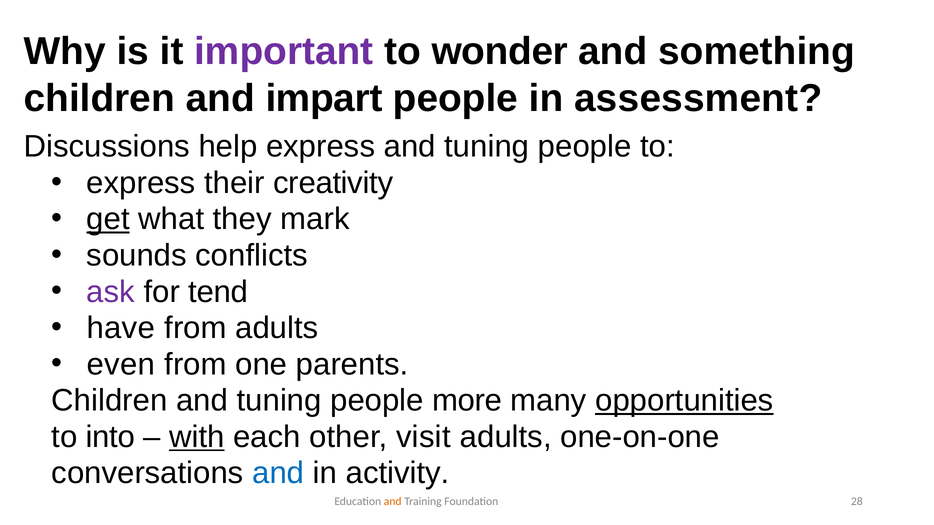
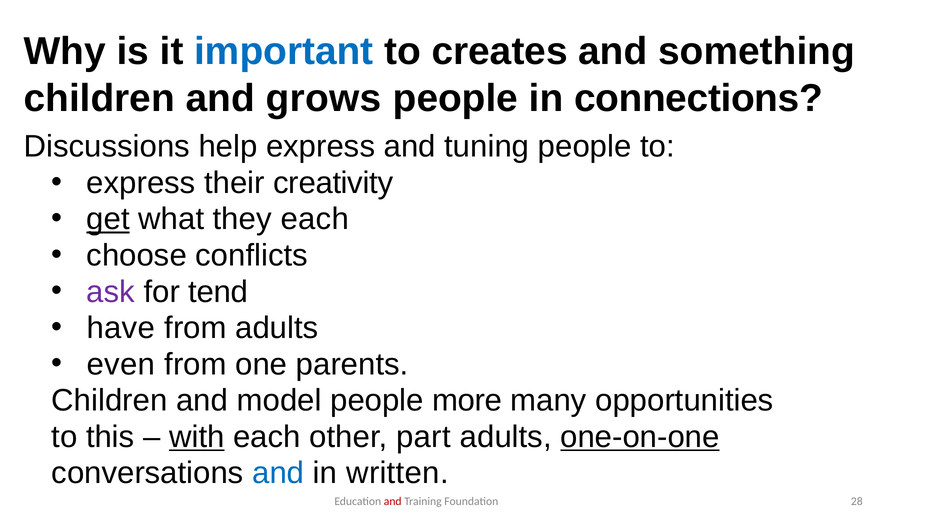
important colour: purple -> blue
wonder: wonder -> creates
impart: impart -> grows
assessment: assessment -> connections
they mark: mark -> each
sounds: sounds -> choose
Children and tuning: tuning -> model
opportunities underline: present -> none
into: into -> this
visit: visit -> part
one-on-one underline: none -> present
activity: activity -> written
and at (393, 502) colour: orange -> red
